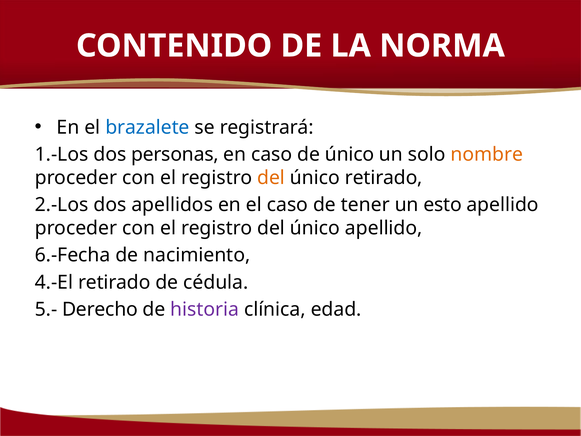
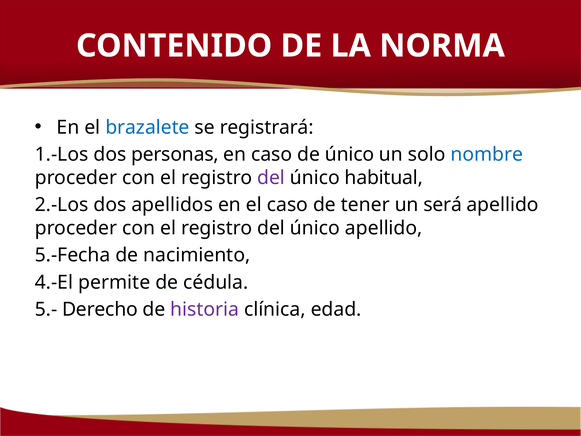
nombre colour: orange -> blue
del at (271, 178) colour: orange -> purple
único retirado: retirado -> habitual
esto: esto -> será
6.-Fecha: 6.-Fecha -> 5.-Fecha
4.-El retirado: retirado -> permite
